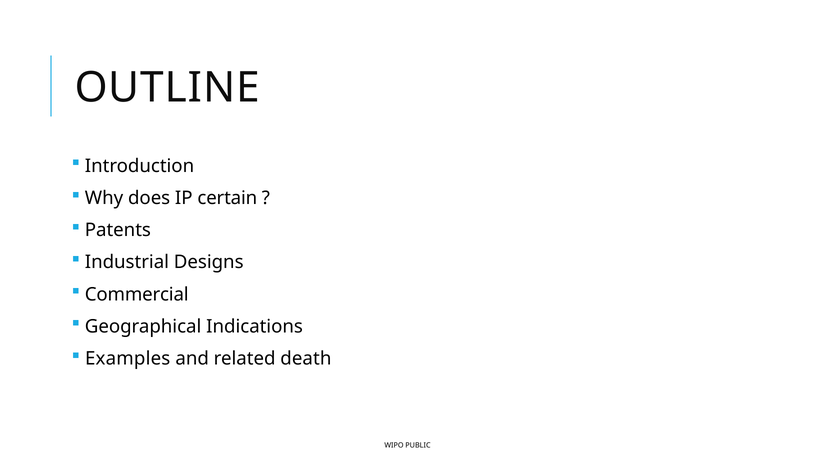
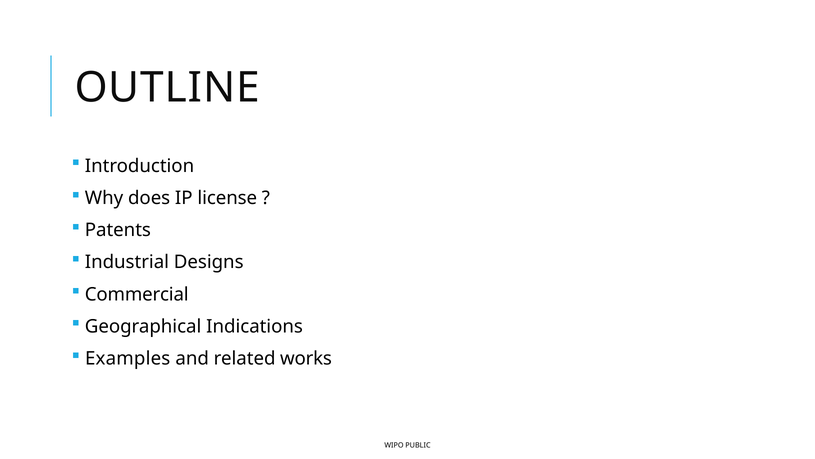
certain: certain -> license
death: death -> works
